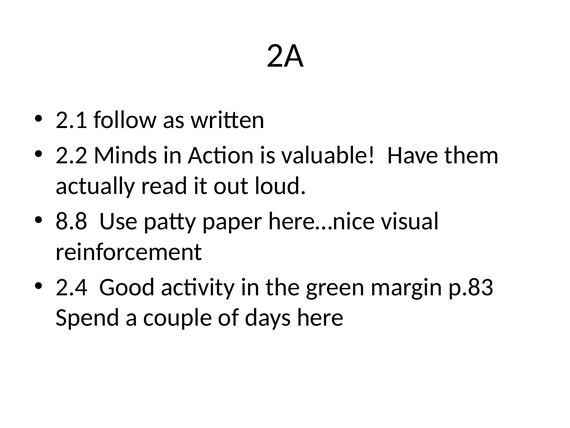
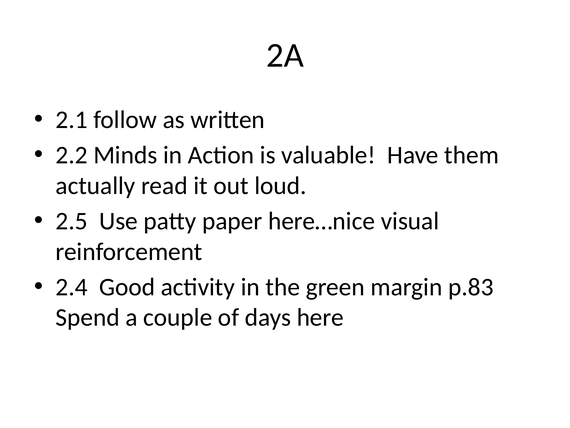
8.8: 8.8 -> 2.5
